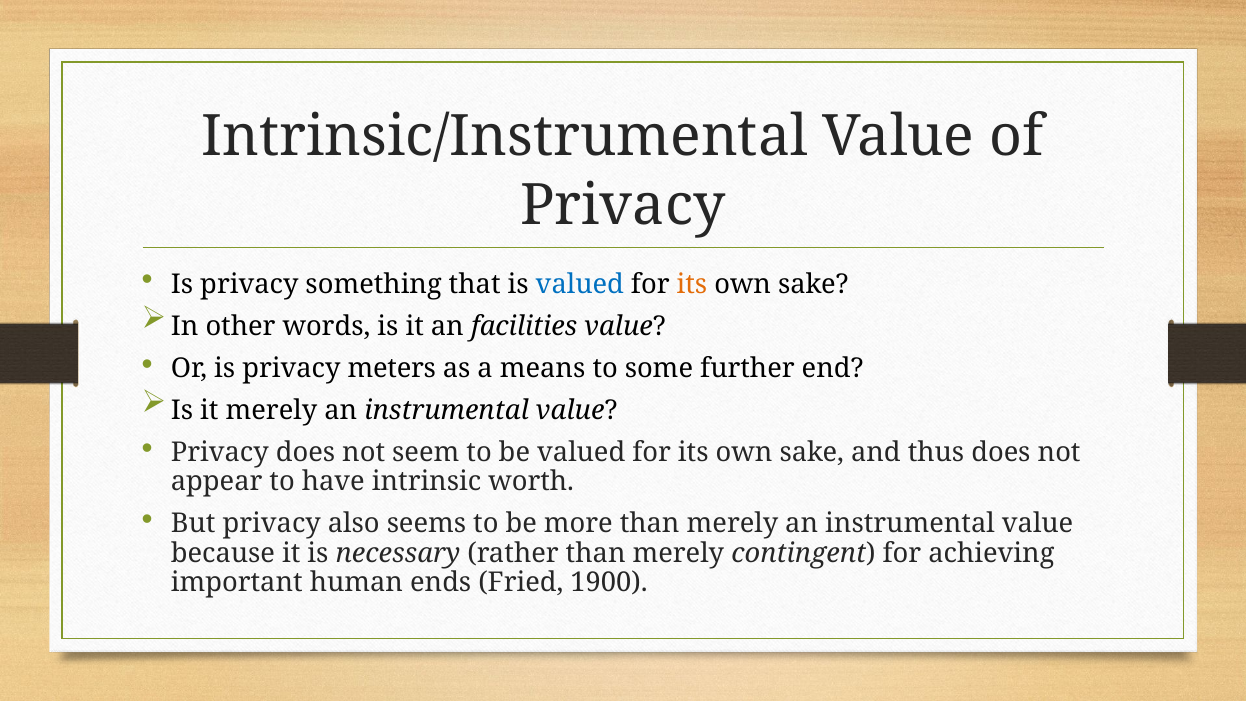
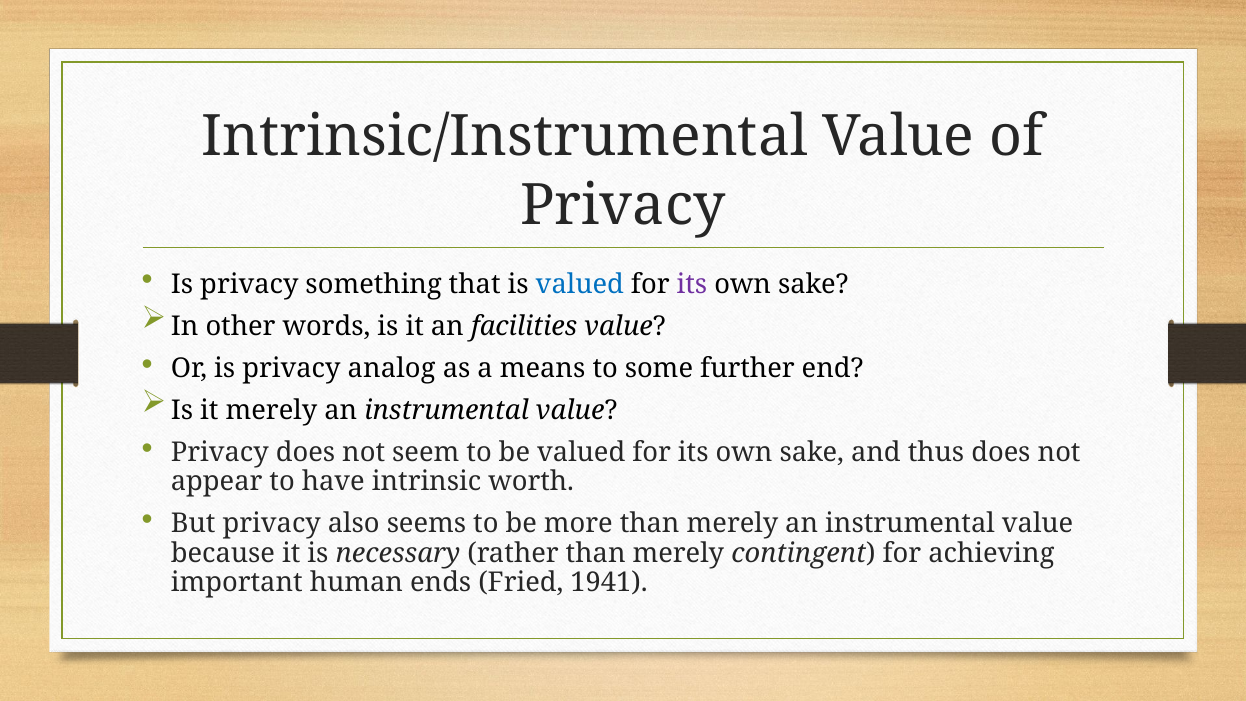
its at (692, 284) colour: orange -> purple
meters: meters -> analog
1900: 1900 -> 1941
